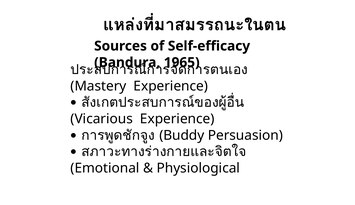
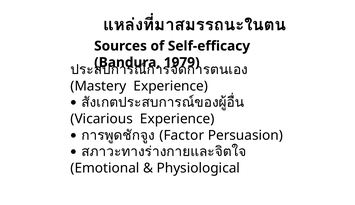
1965: 1965 -> 1979
Buddy: Buddy -> Factor
